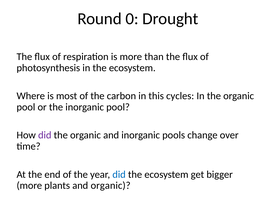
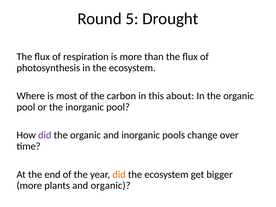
0: 0 -> 5
cycles: cycles -> about
did at (119, 174) colour: blue -> orange
